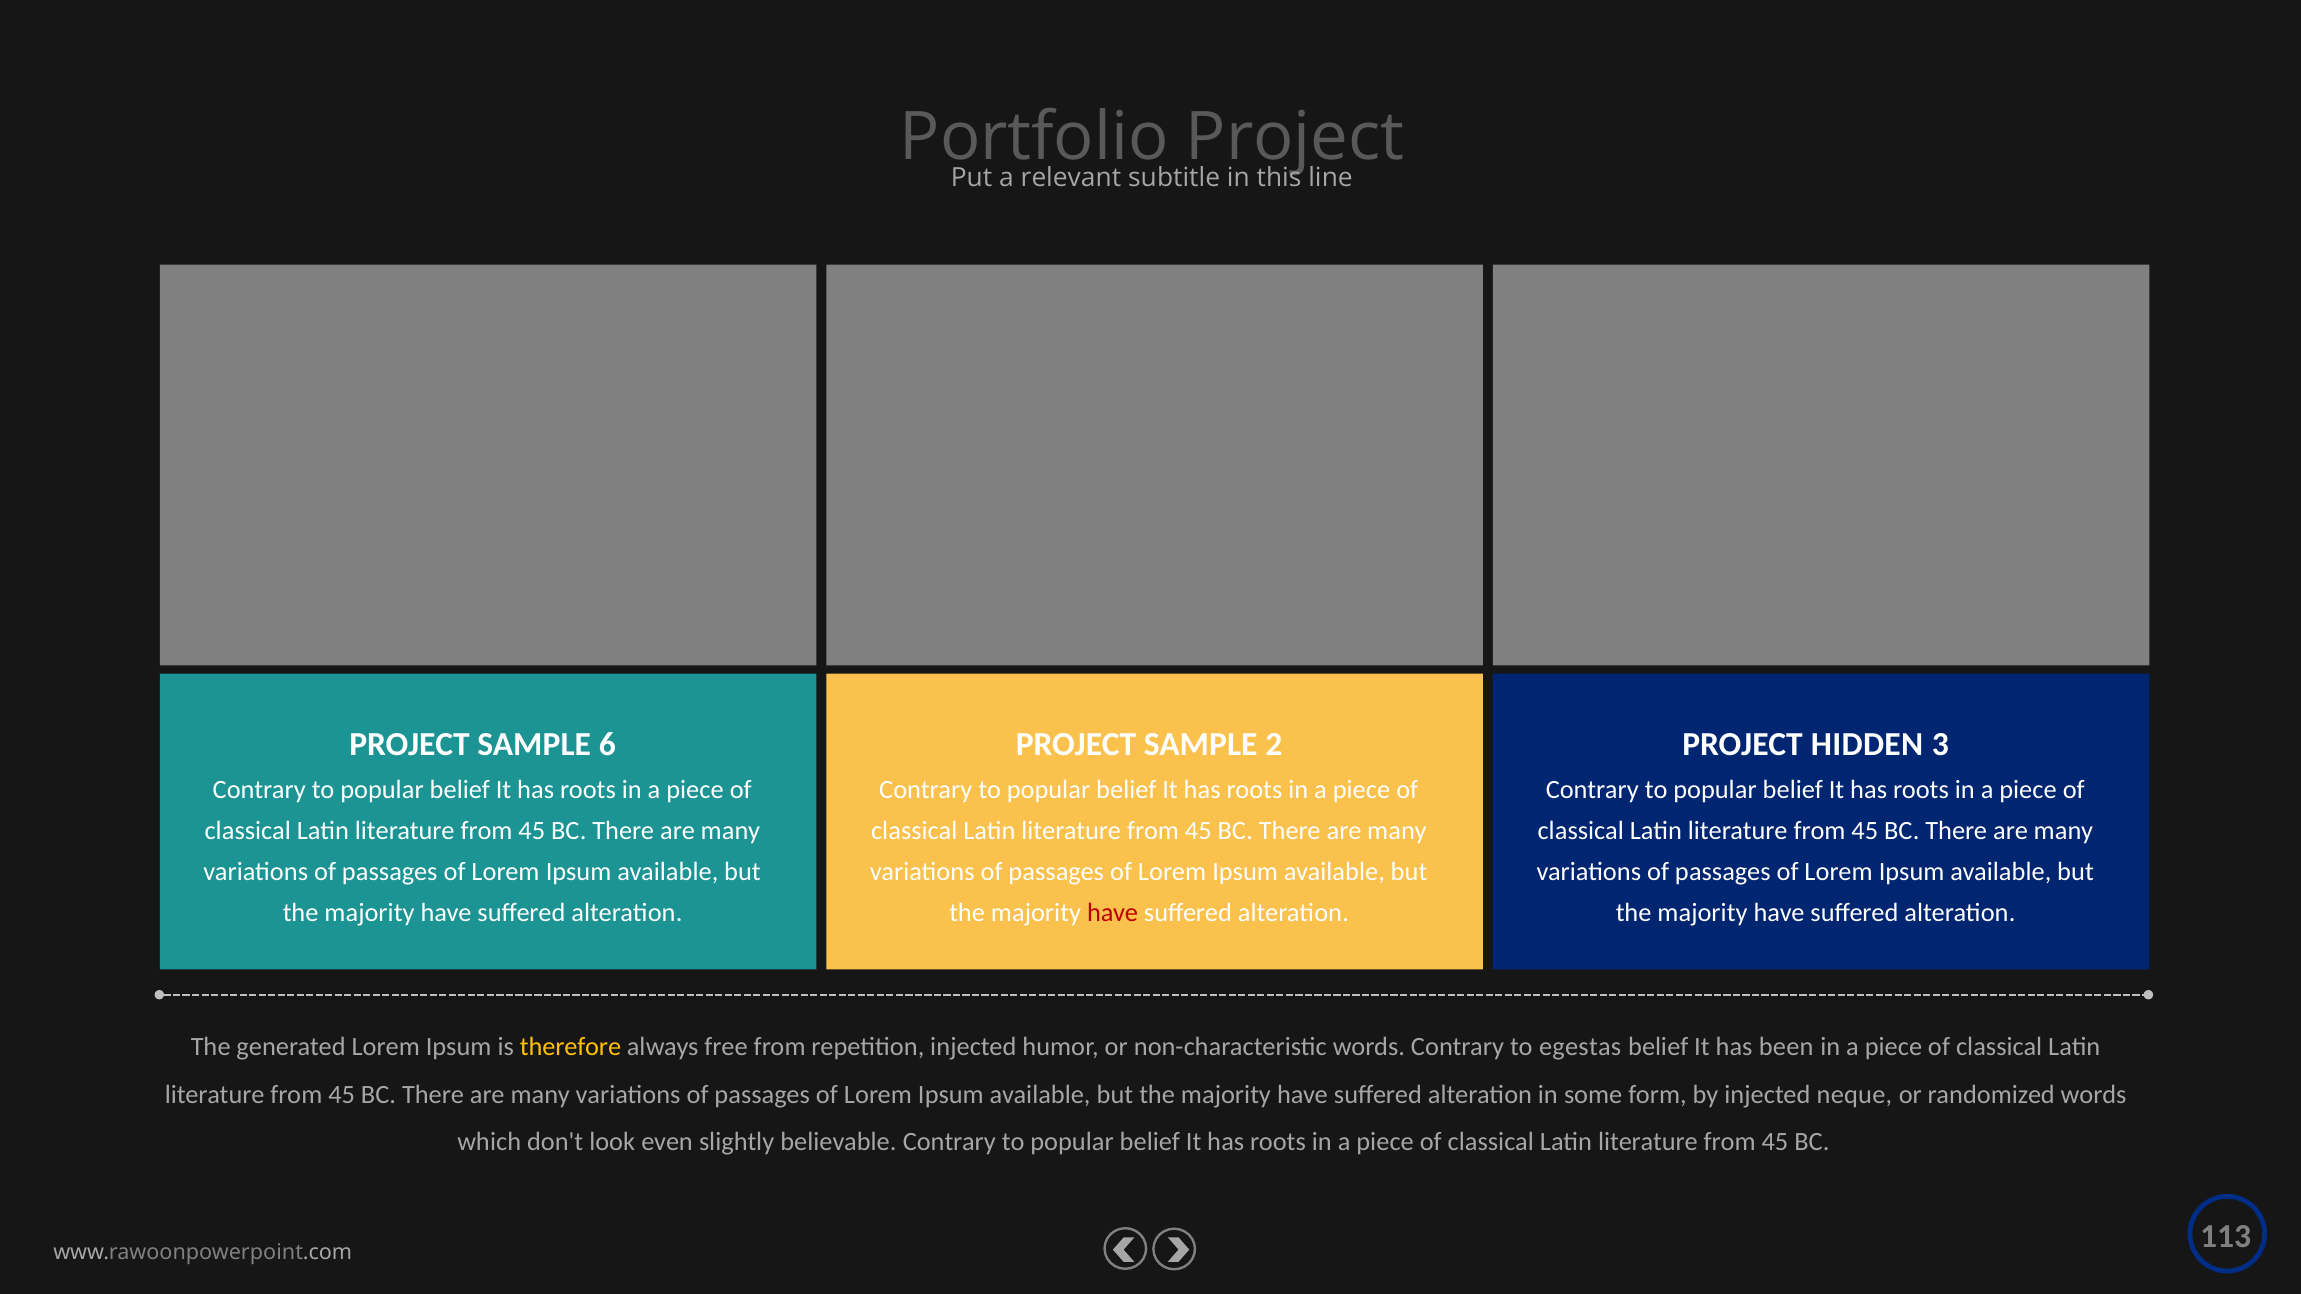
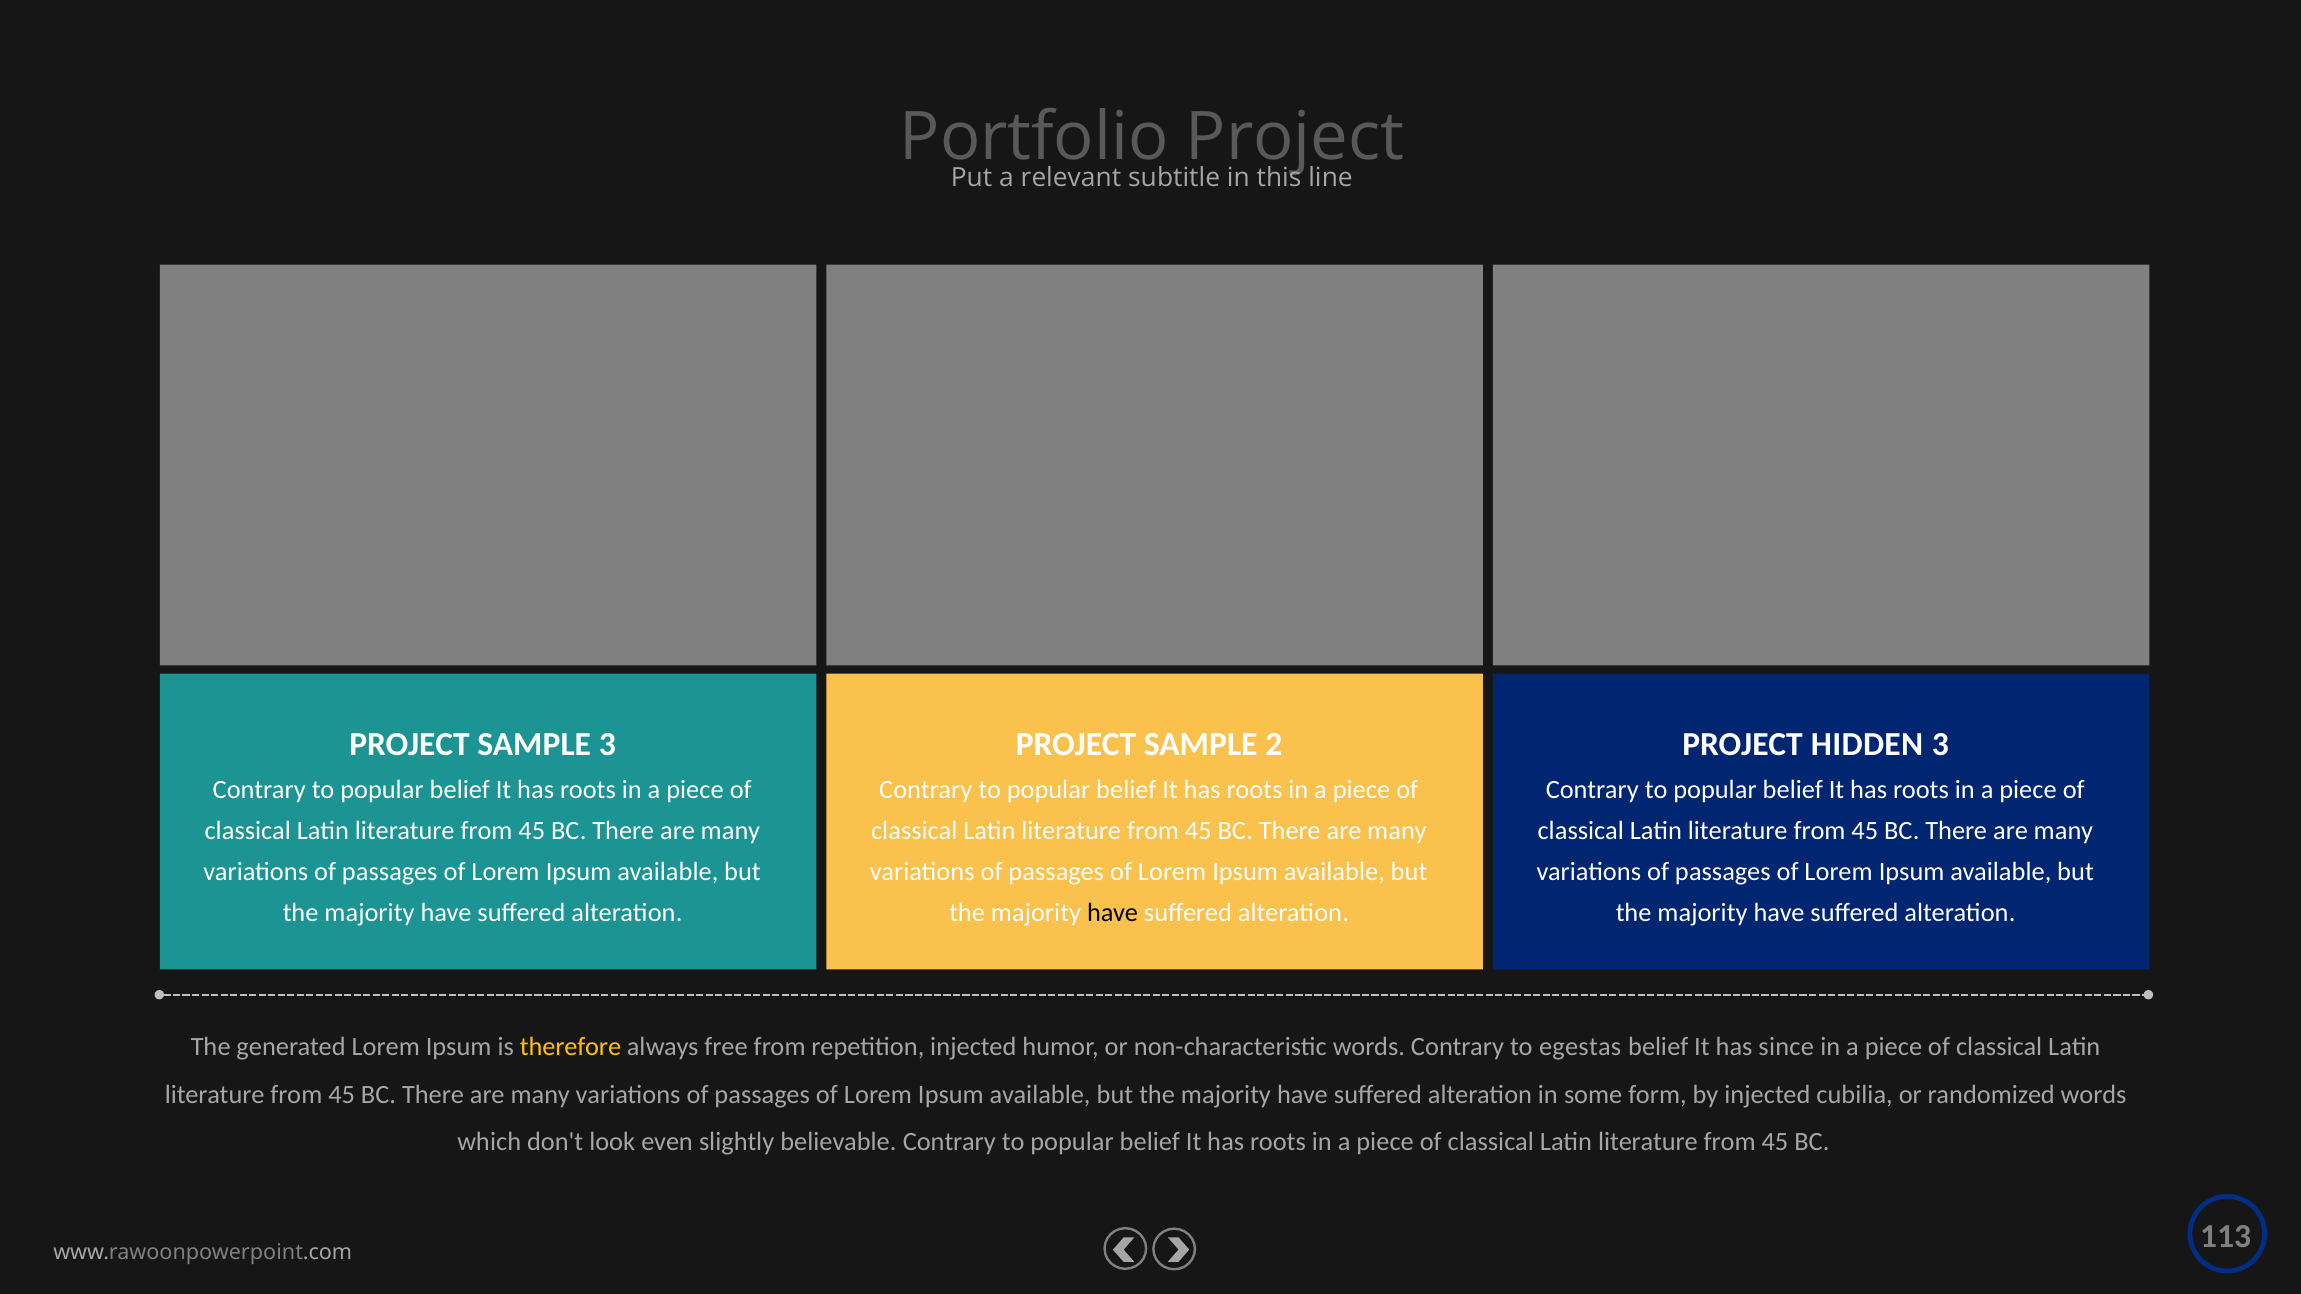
SAMPLE 6: 6 -> 3
have at (1113, 913) colour: red -> black
been: been -> since
neque: neque -> cubilia
